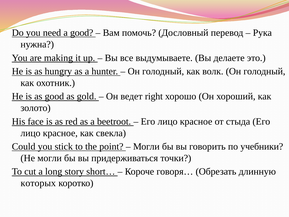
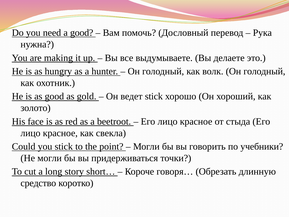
ведет right: right -> stick
которых: которых -> средство
